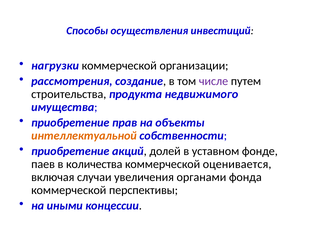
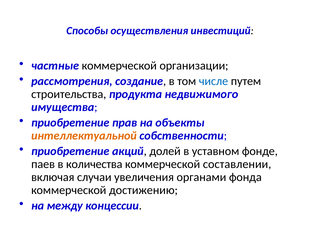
нагрузки: нагрузки -> частные
числе colour: purple -> blue
оценивается: оценивается -> составлении
перспективы: перспективы -> достижению
иными: иными -> между
